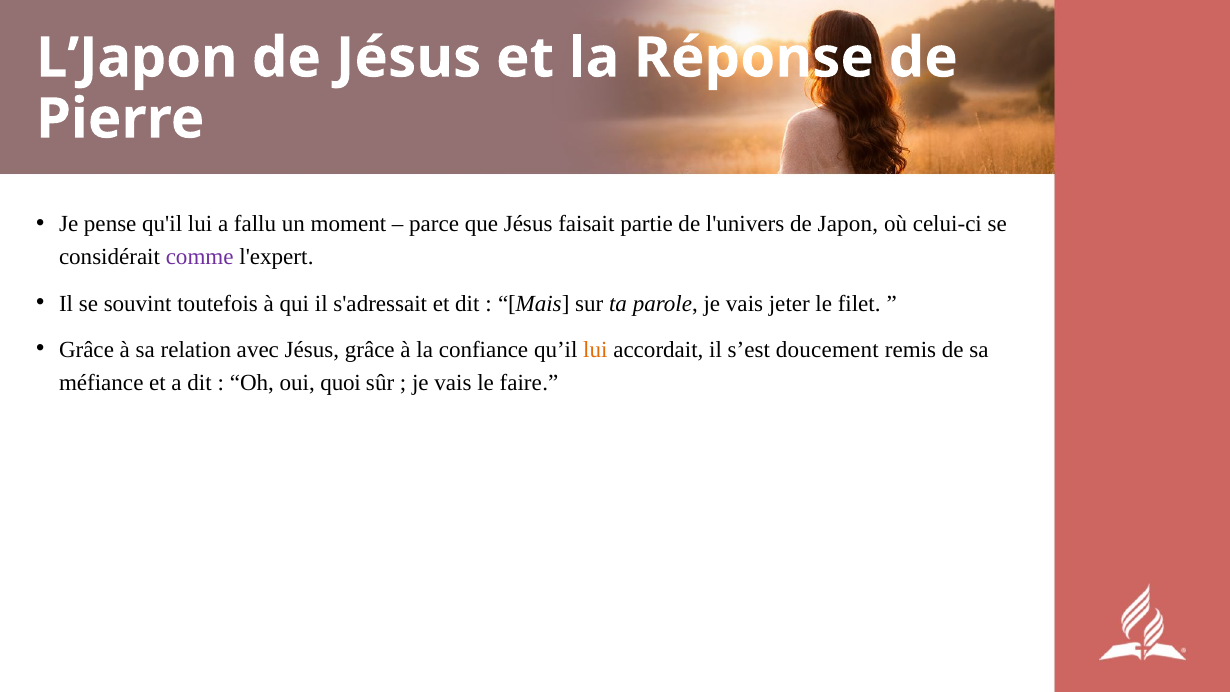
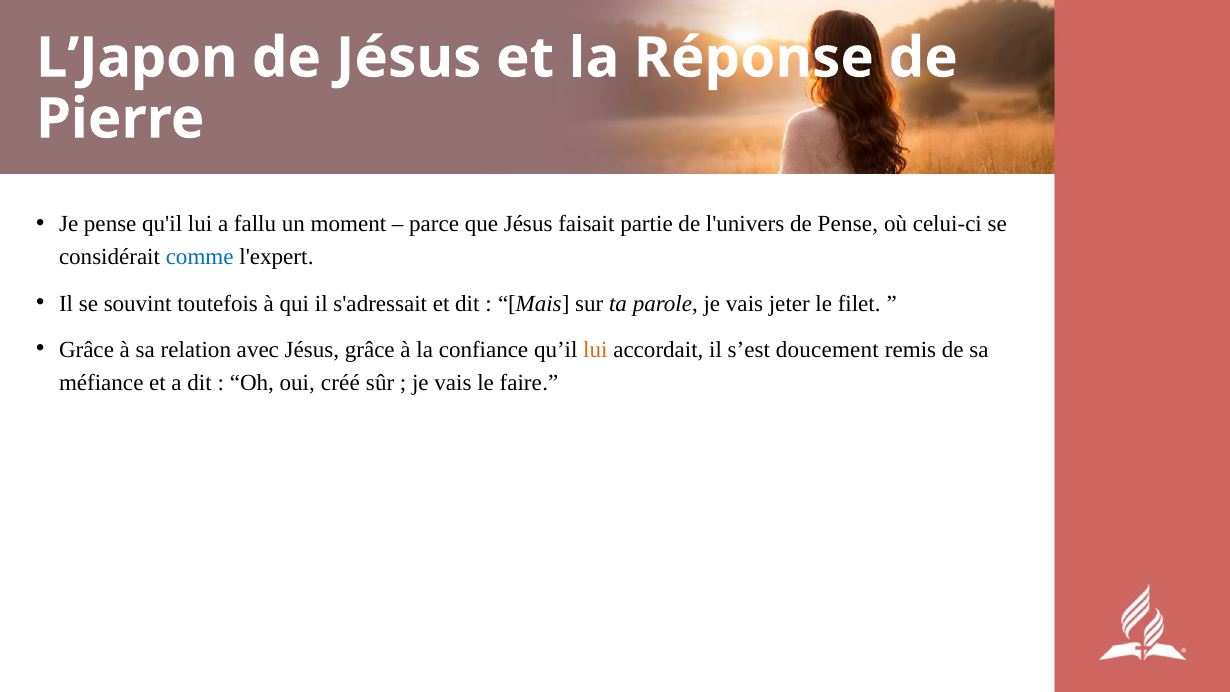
de Japon: Japon -> Pense
comme colour: purple -> blue
quoi: quoi -> créé
